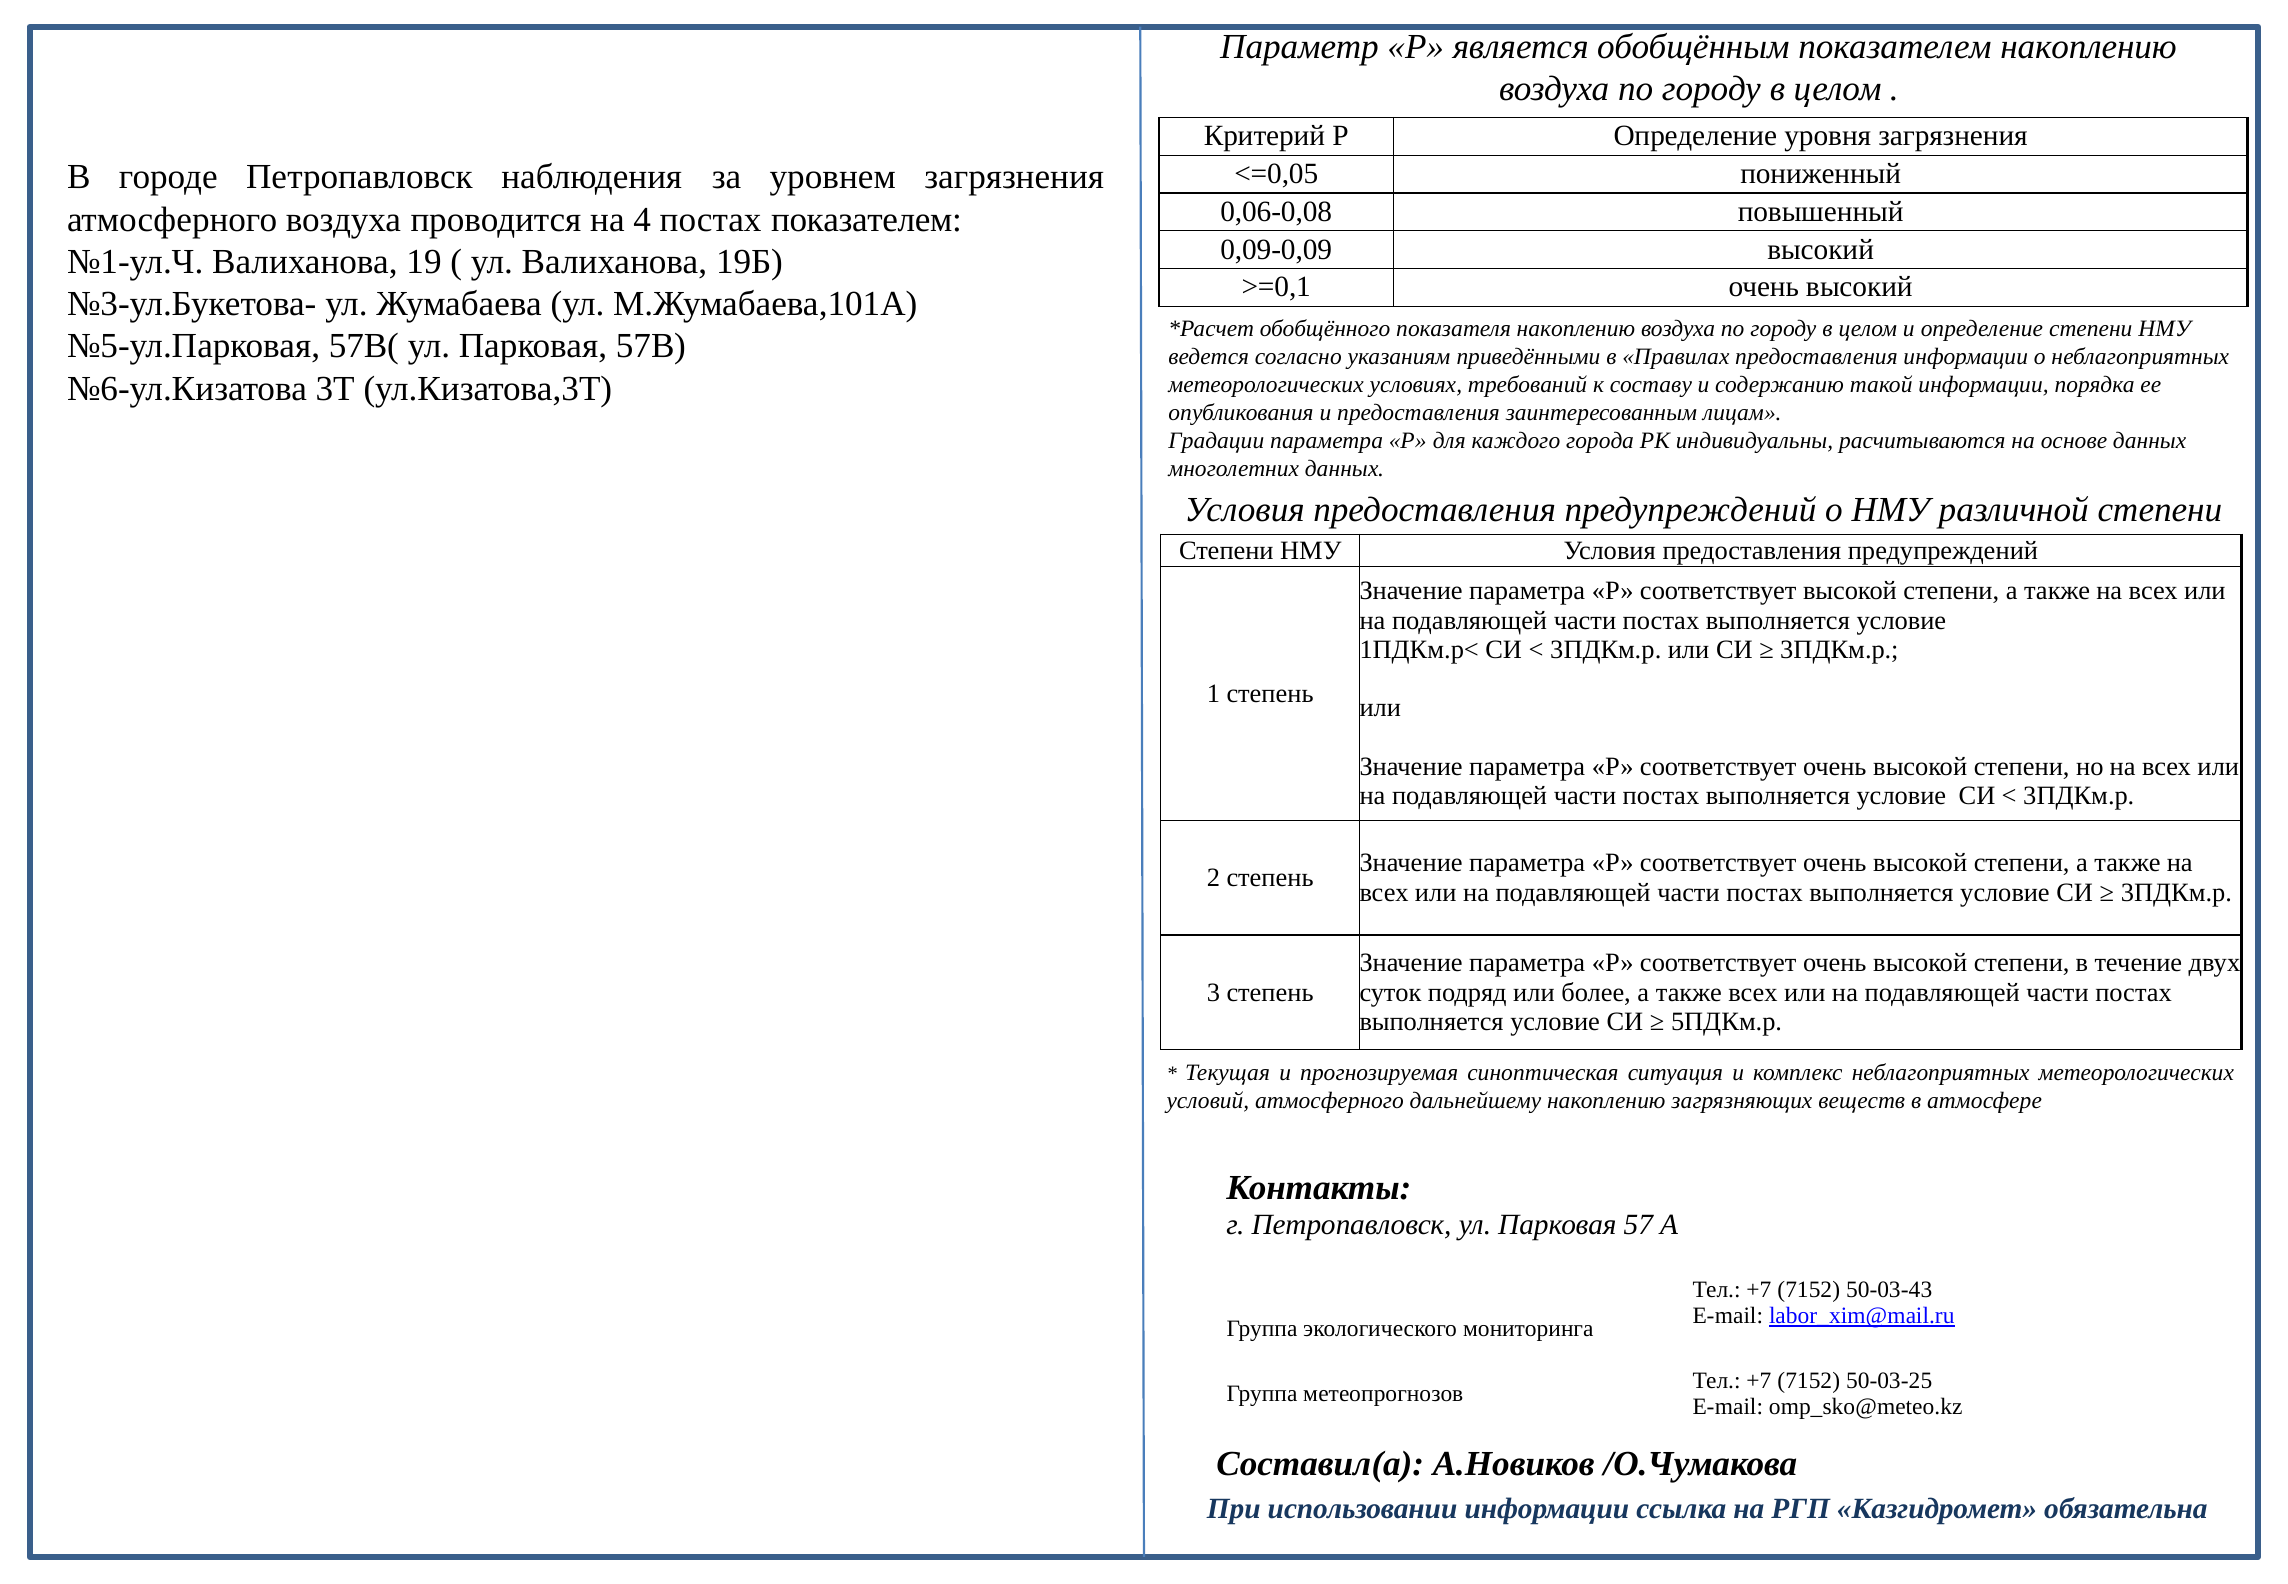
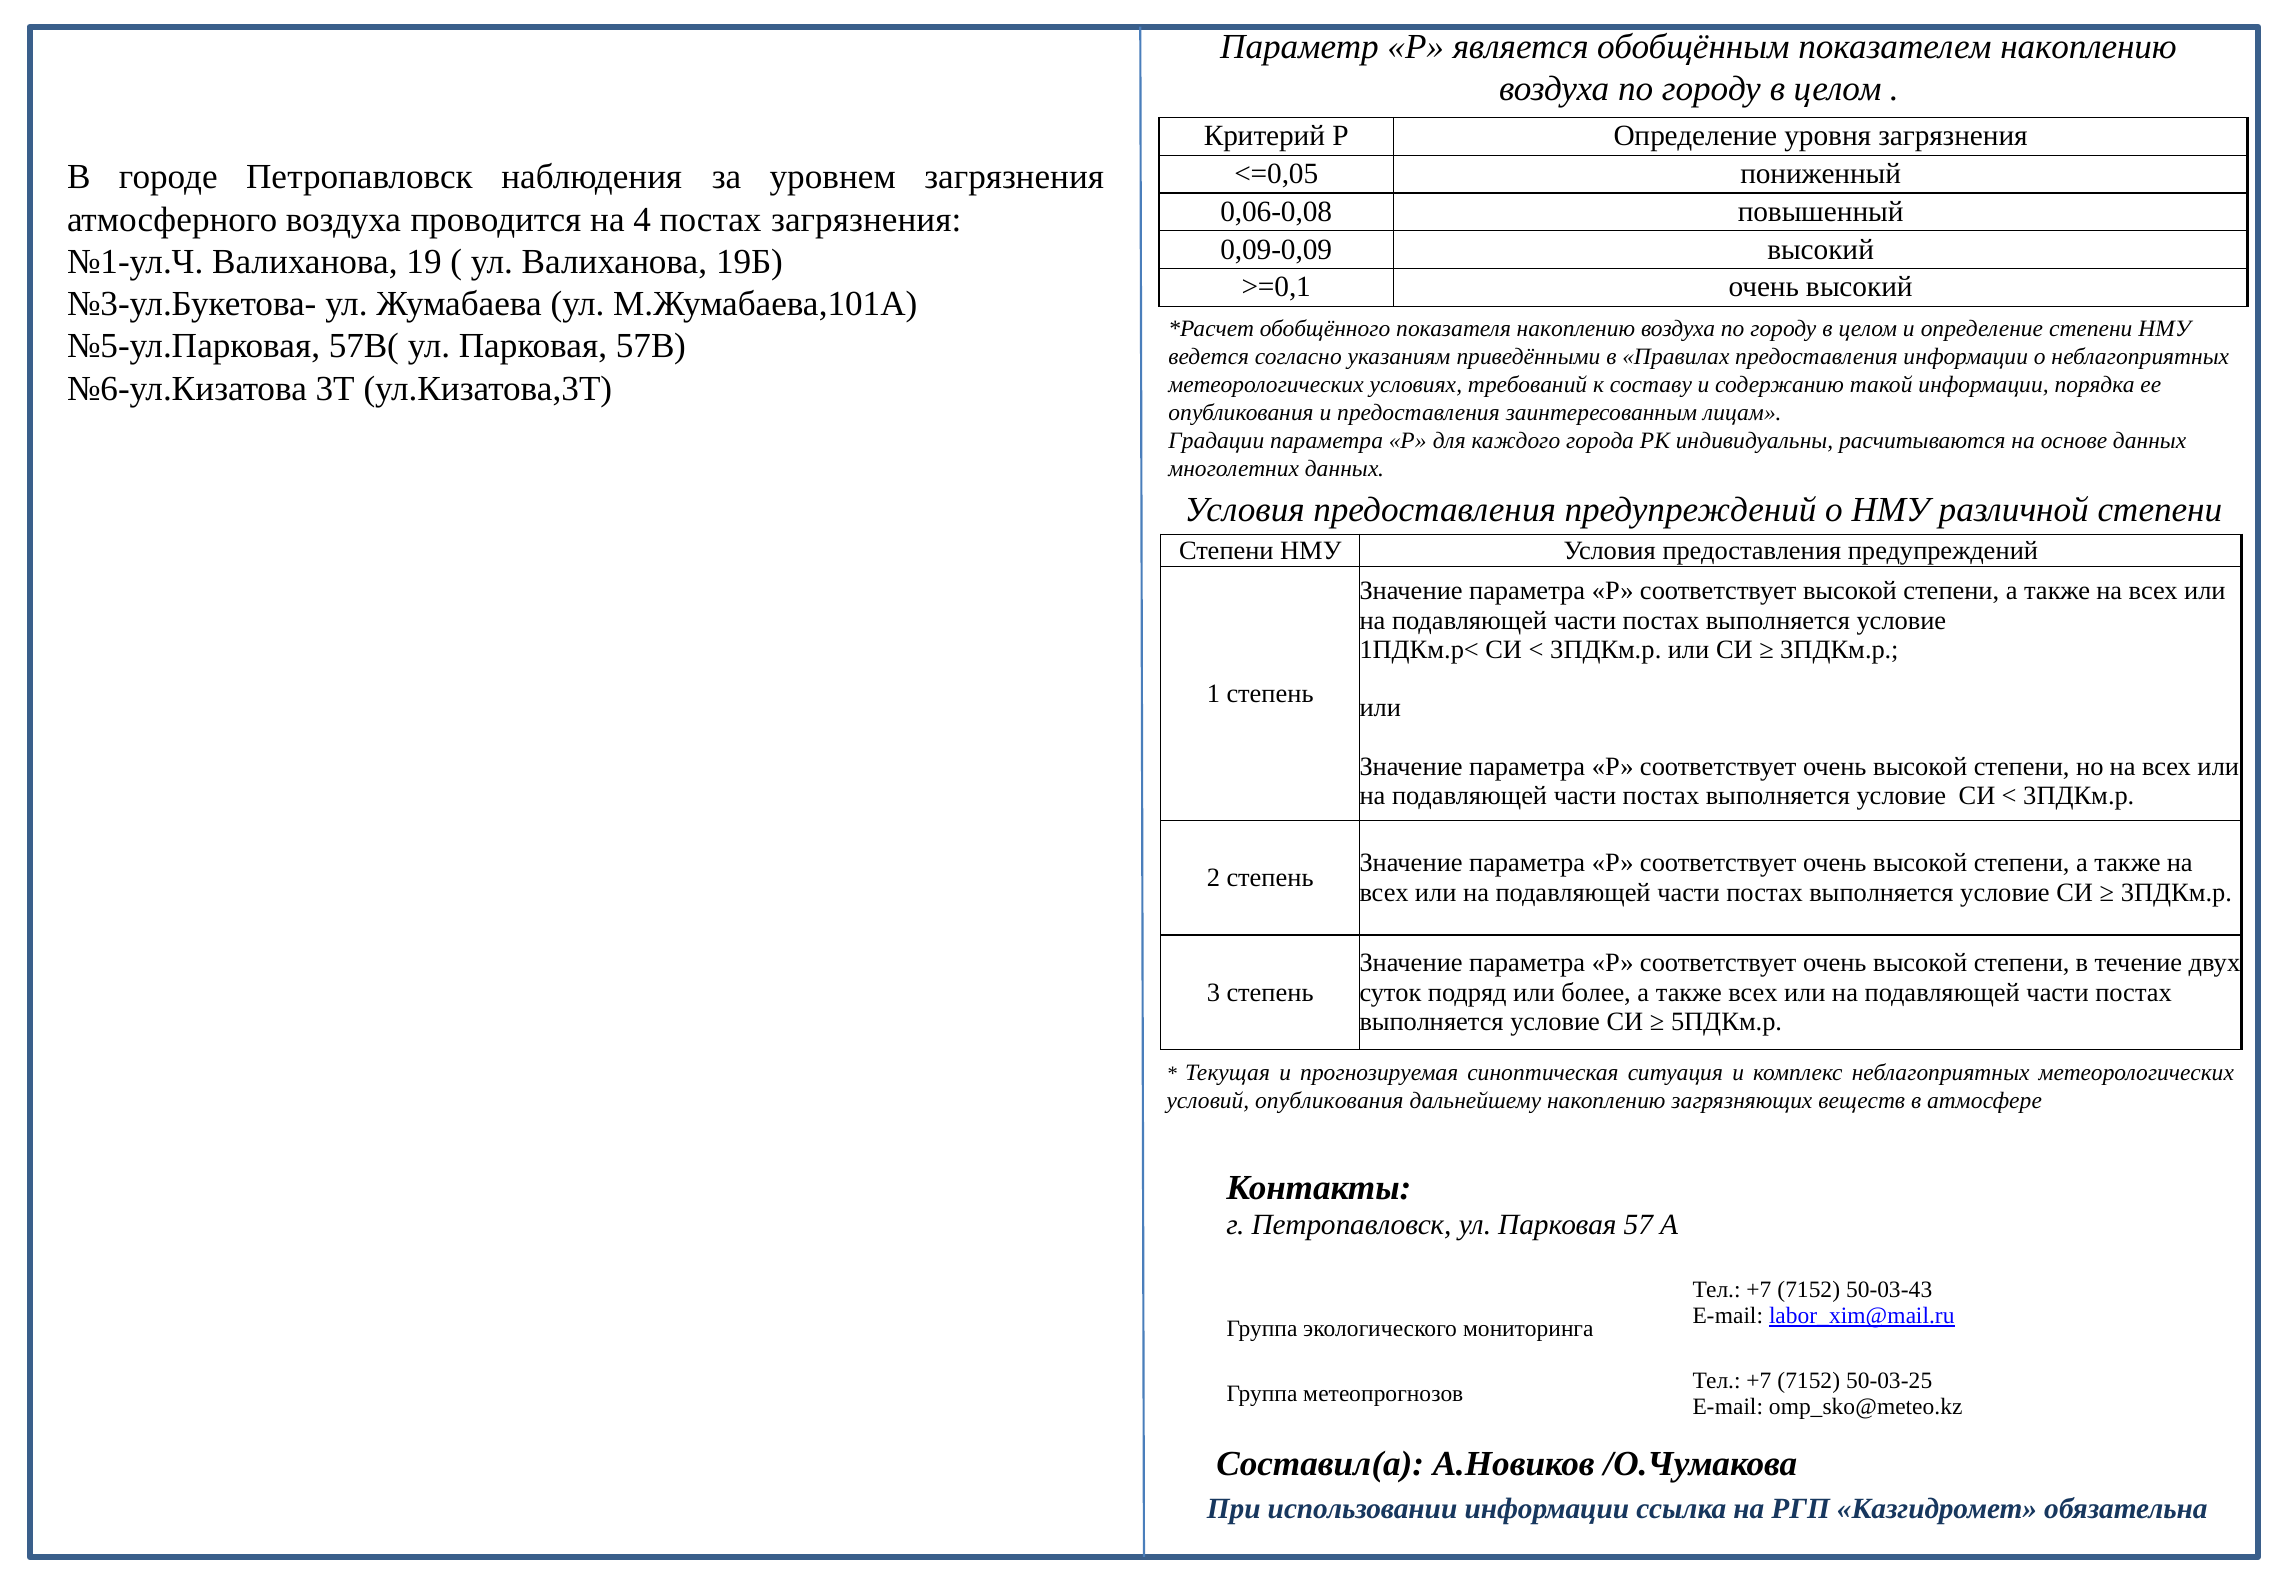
постах показателем: показателем -> загрязнения
условий атмосферного: атмосферного -> опубликования
